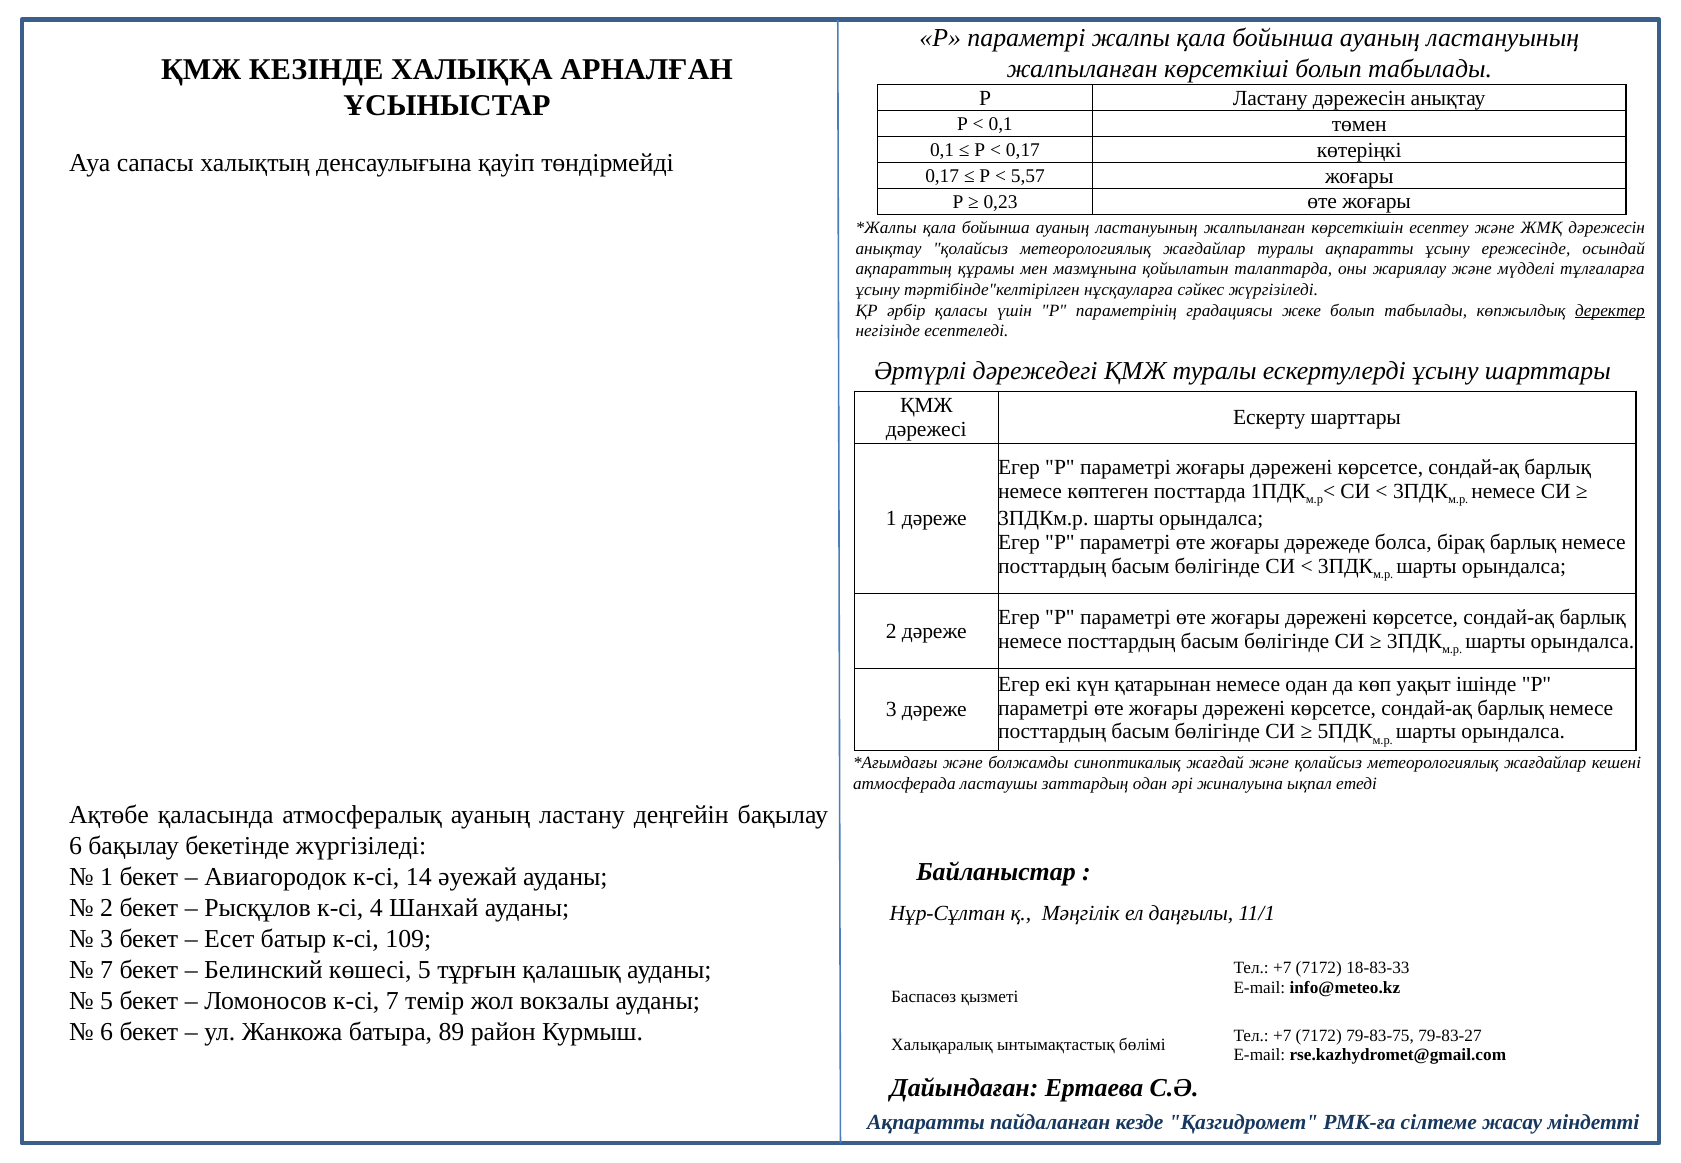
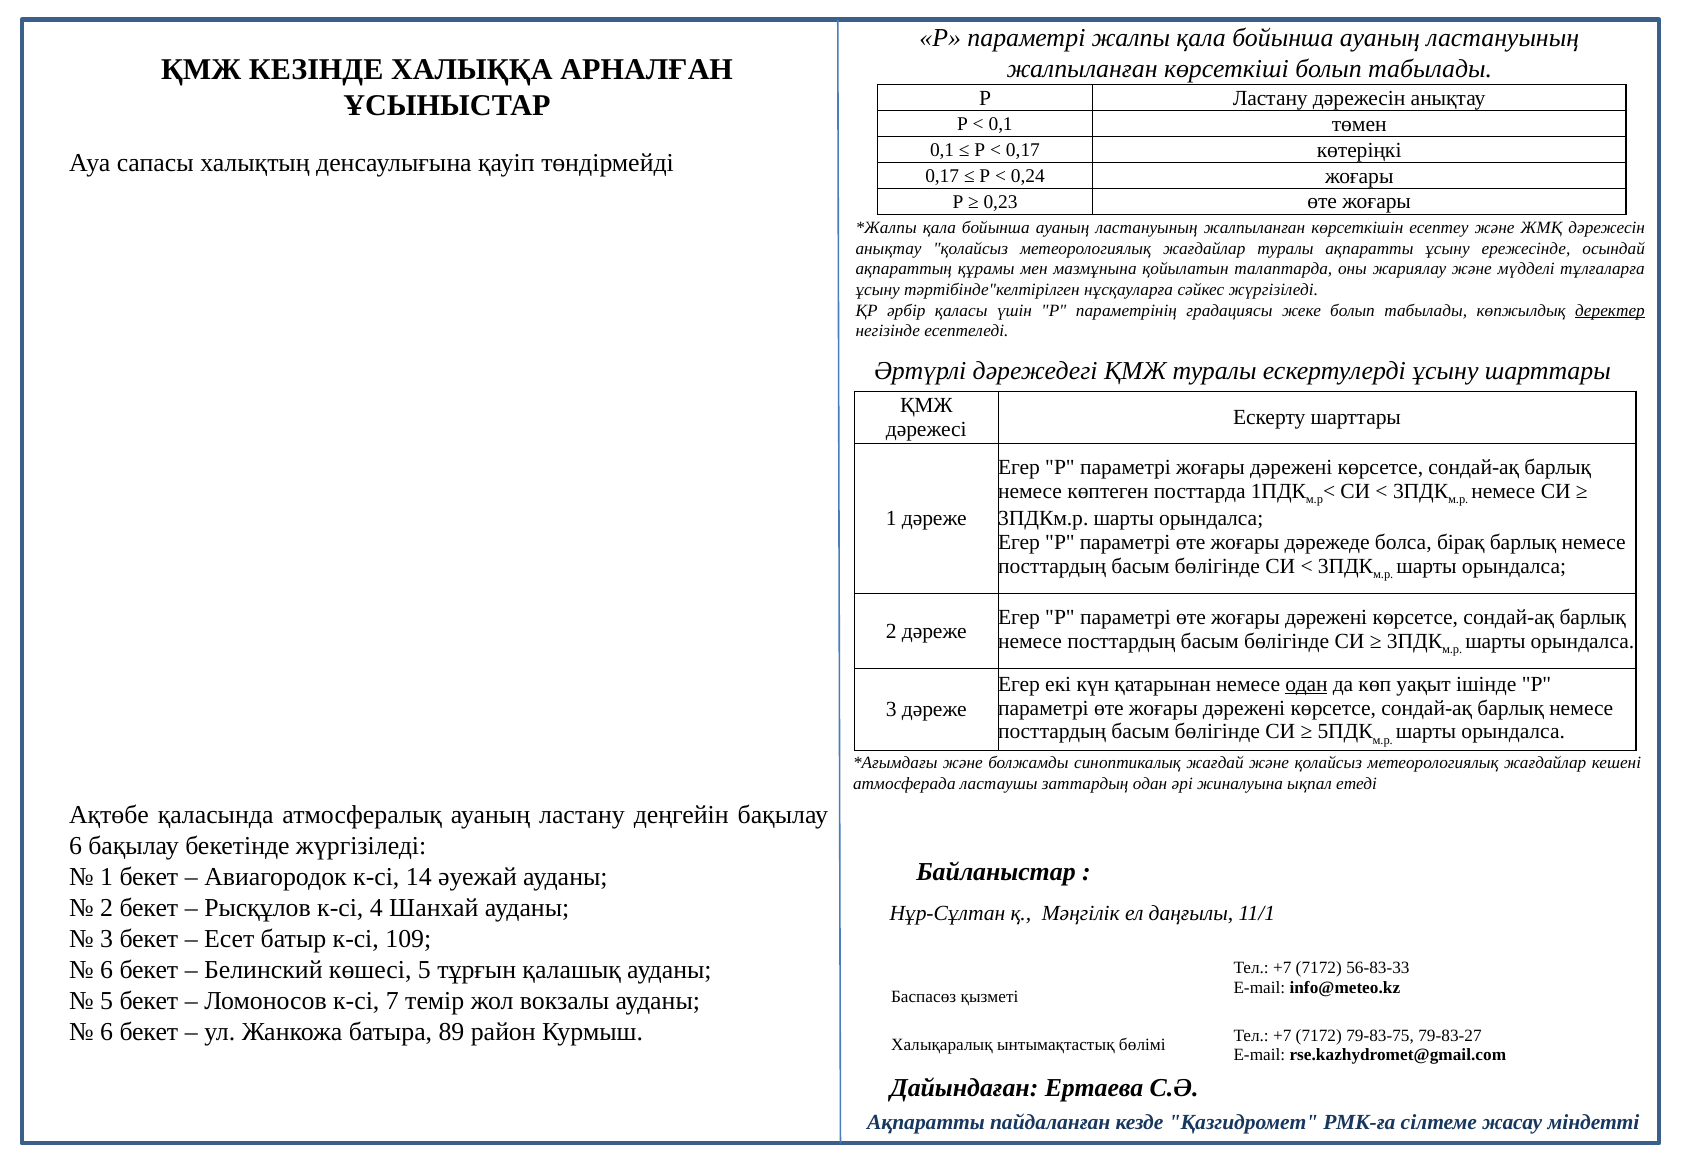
5,57: 5,57 -> 0,24
одан at (1306, 685) underline: none -> present
7 at (107, 971): 7 -> 6
18-83-33: 18-83-33 -> 56-83-33
